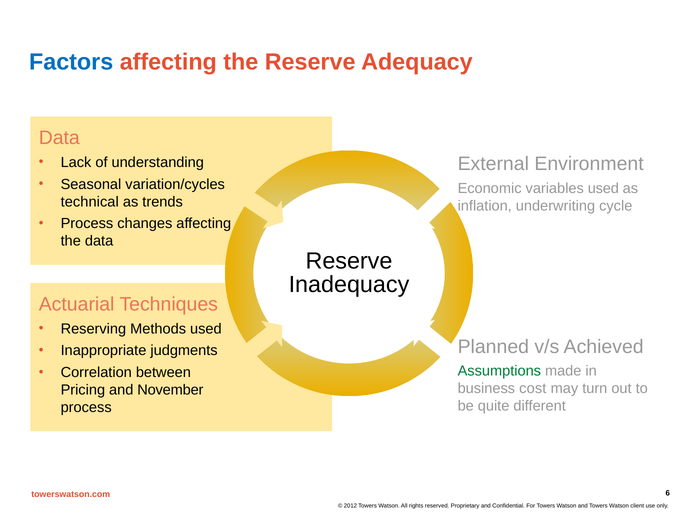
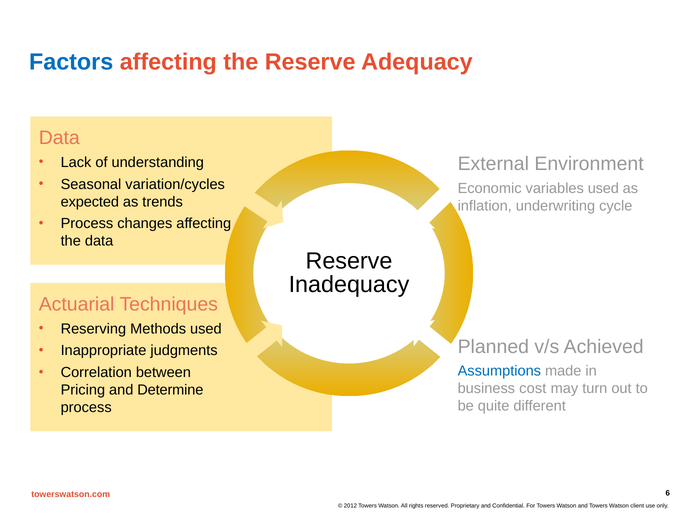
technical: technical -> expected
Assumptions colour: green -> blue
November: November -> Determine
